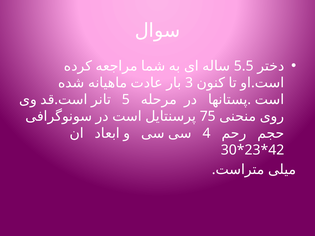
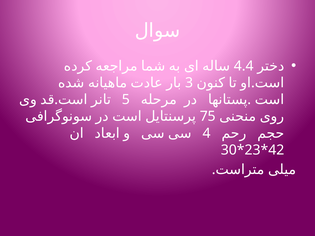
5.5: 5.5 -> 4.4
